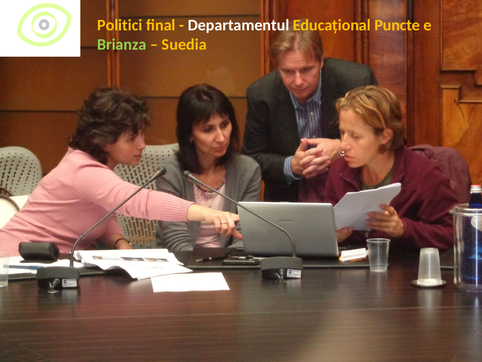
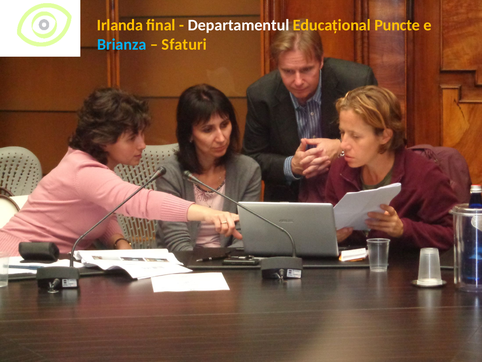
Politici: Politici -> Irlanda
Brianza colour: light green -> light blue
Suedia: Suedia -> Sfaturi
